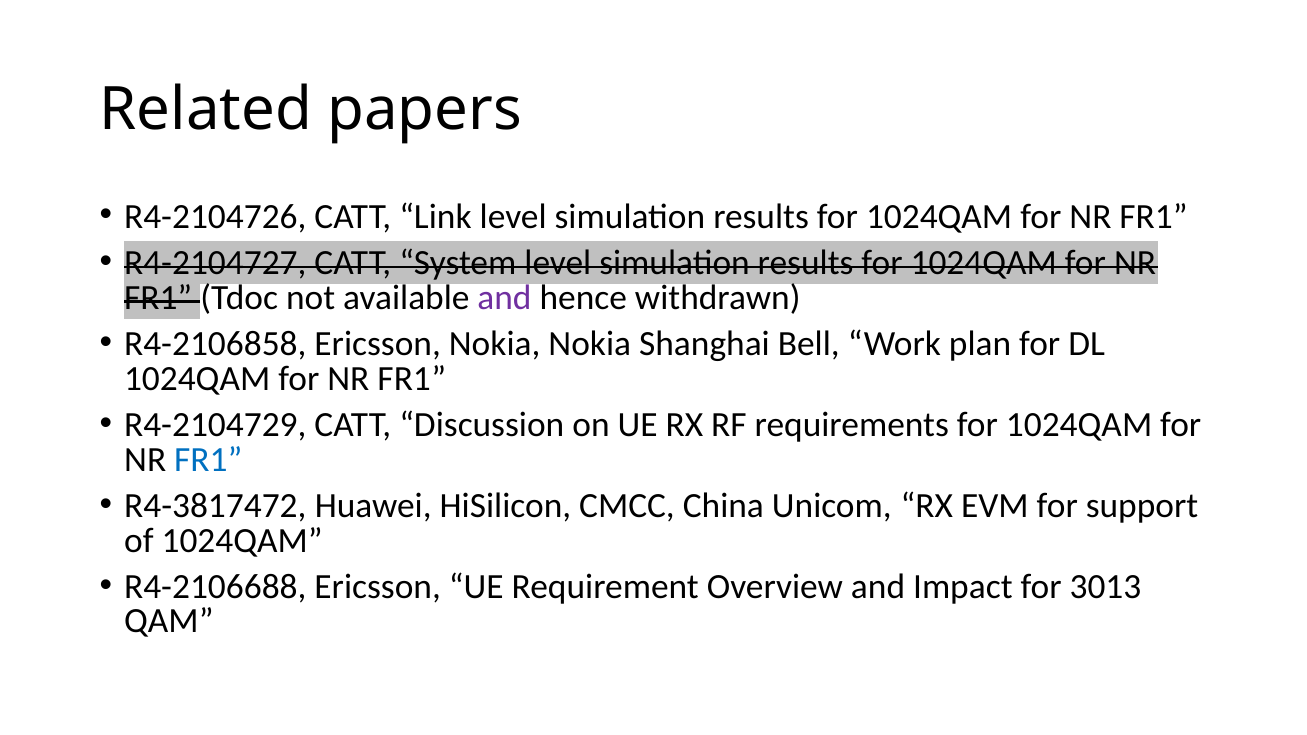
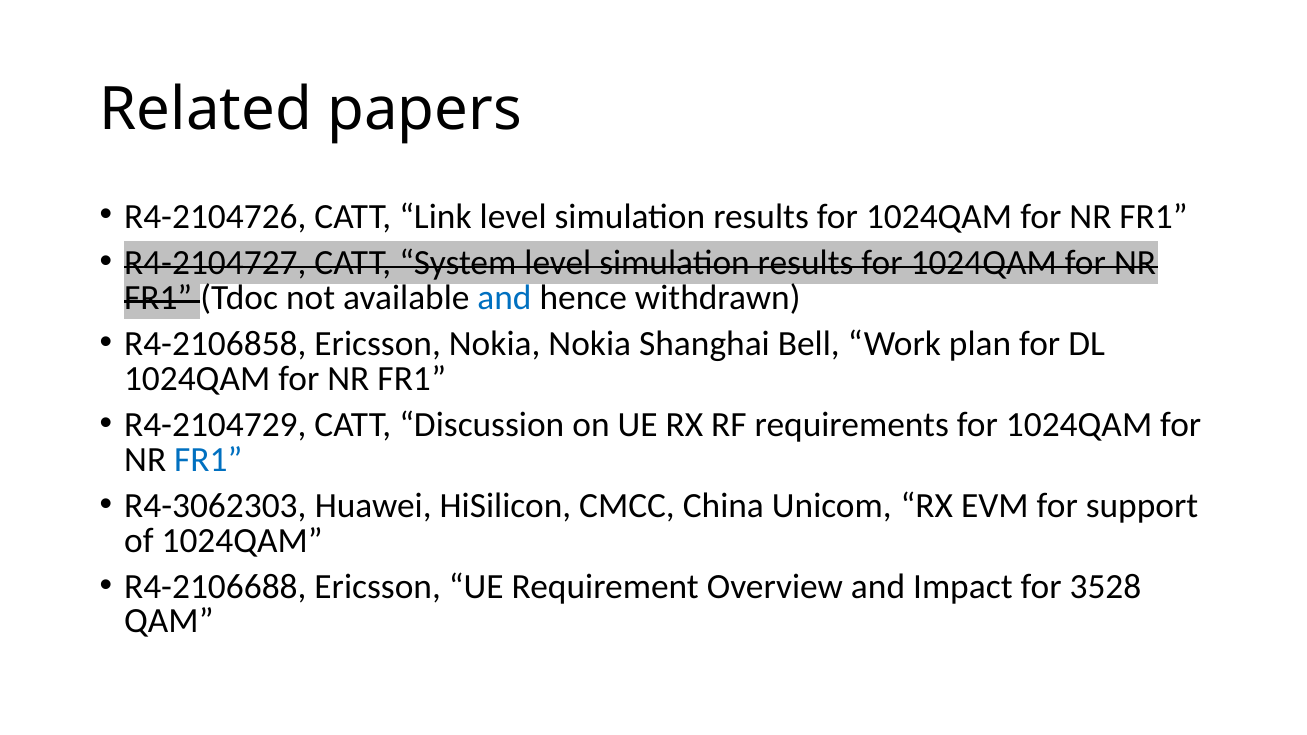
and at (505, 297) colour: purple -> blue
R4-3817472: R4-3817472 -> R4-3062303
3013: 3013 -> 3528
